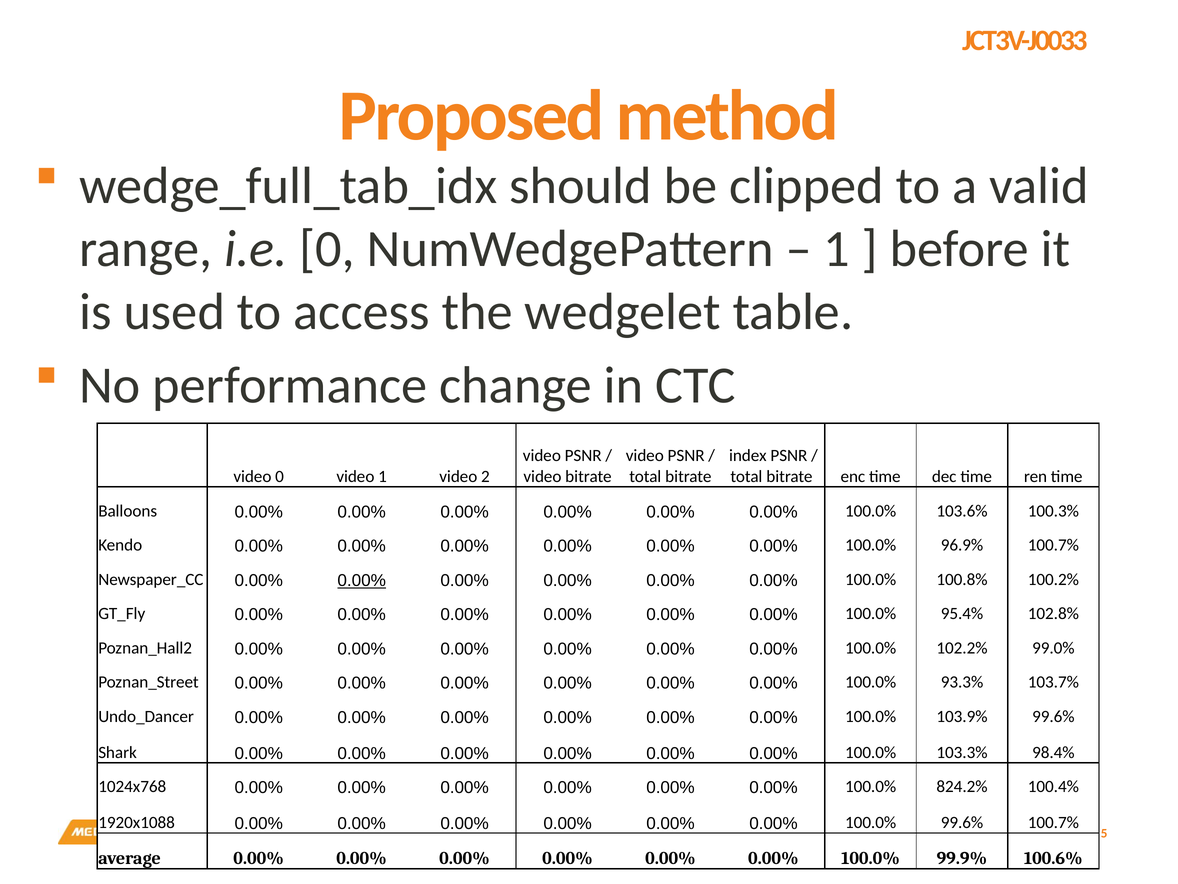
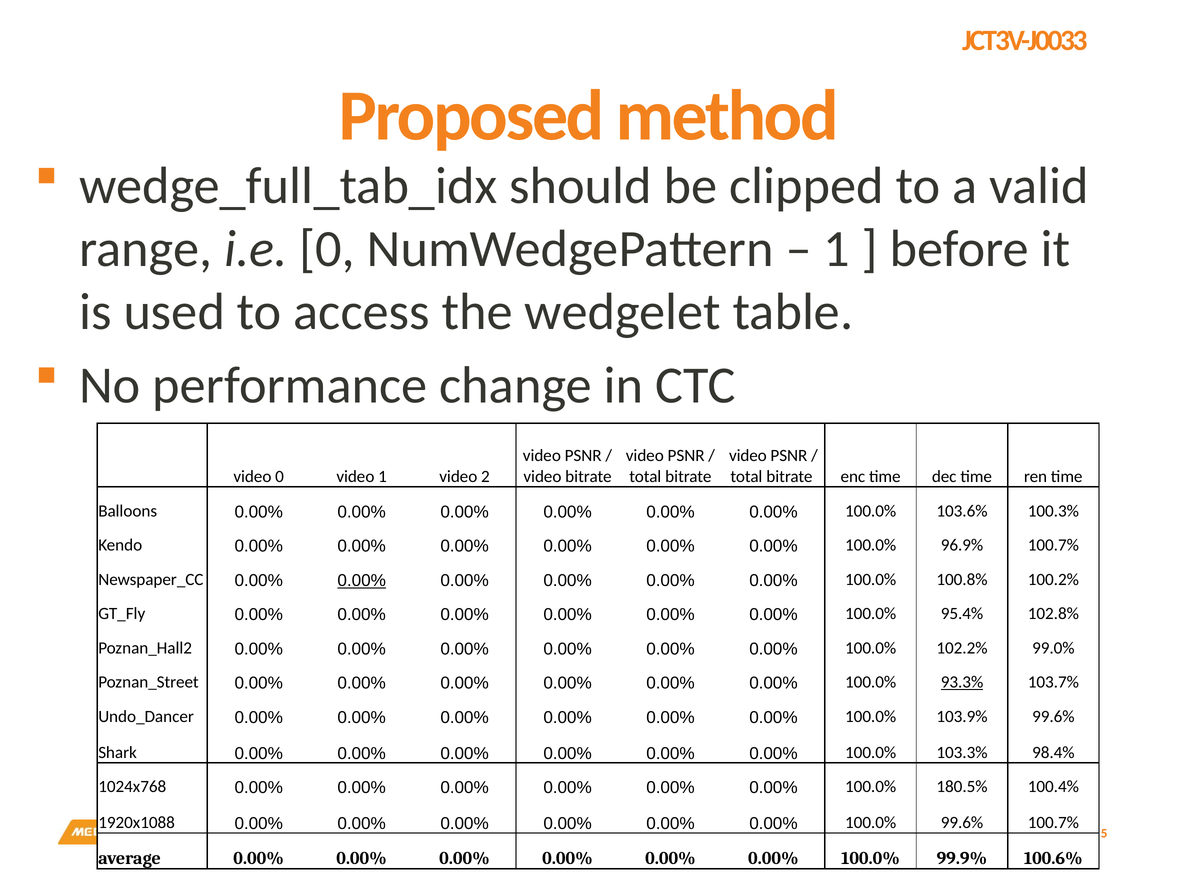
index at (748, 455): index -> video
93.3% underline: none -> present
824.2%: 824.2% -> 180.5%
